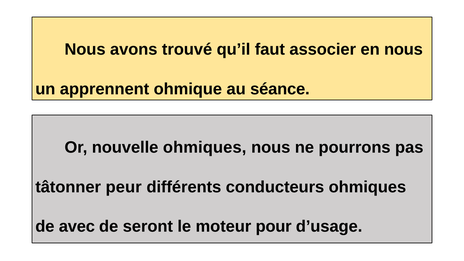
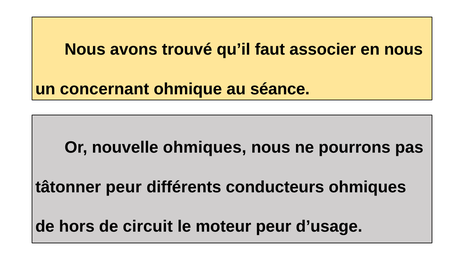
apprennent: apprennent -> concernant
avec: avec -> hors
seront: seront -> circuit
moteur pour: pour -> peur
